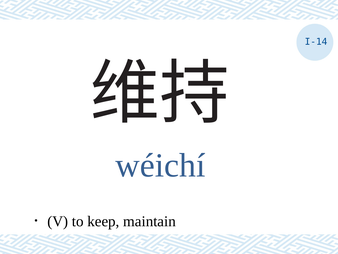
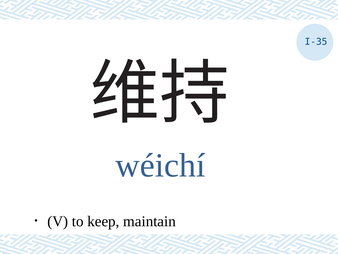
I-14: I-14 -> I-35
